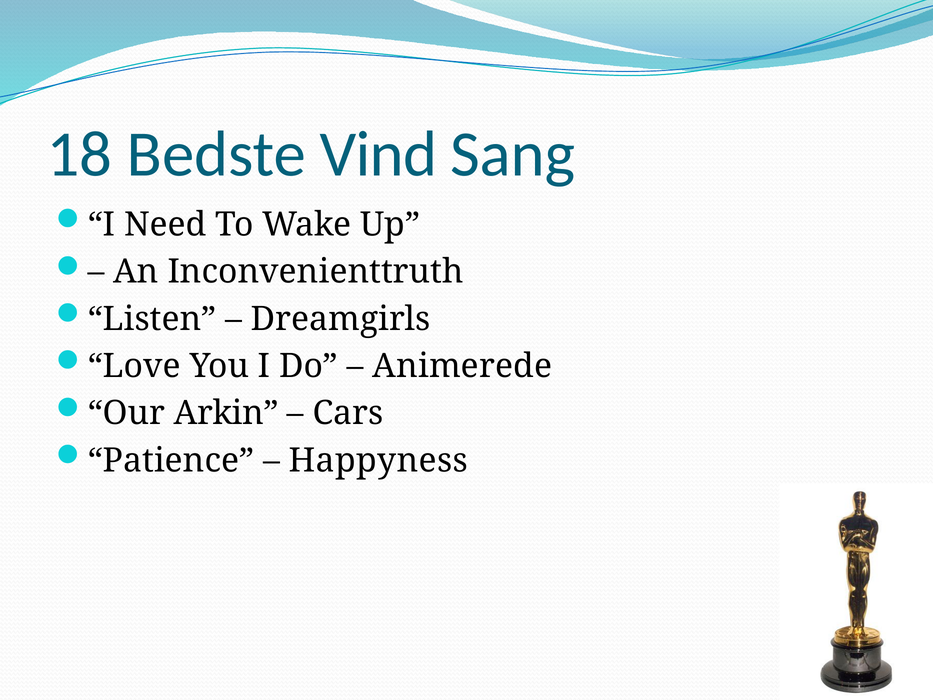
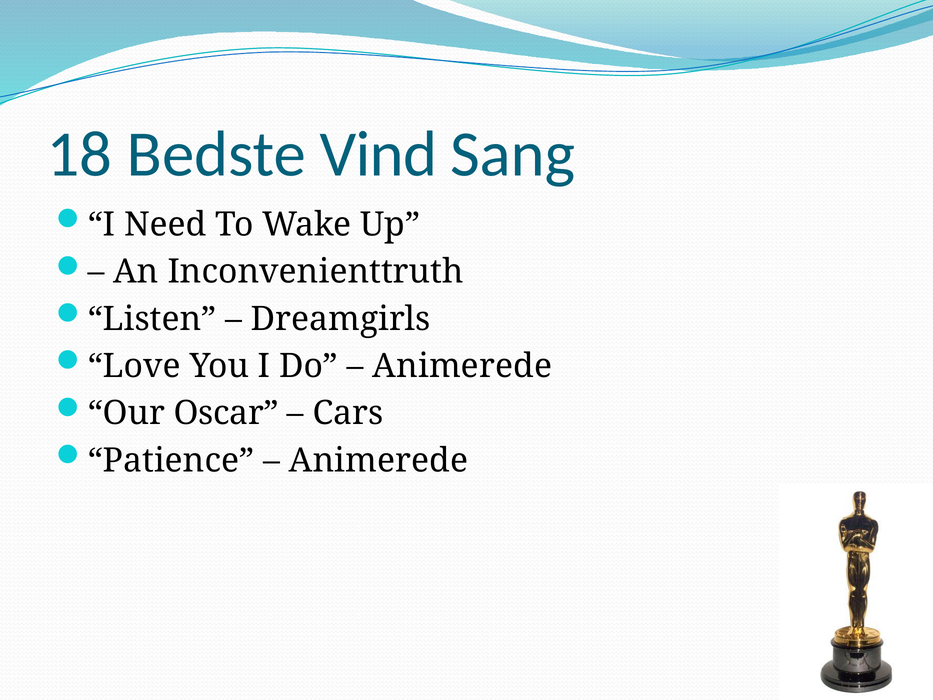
Arkin: Arkin -> Oscar
Happyness at (378, 460): Happyness -> Animerede
